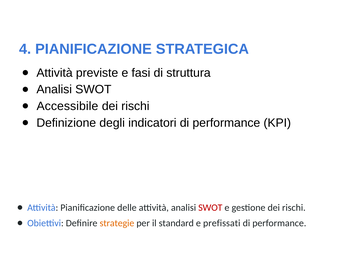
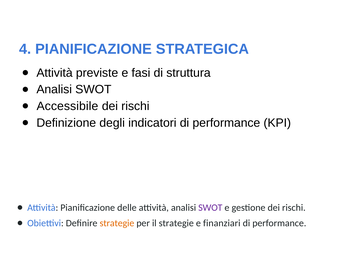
SWOT at (210, 208) colour: red -> purple
il standard: standard -> strategie
prefissati: prefissati -> finanziari
